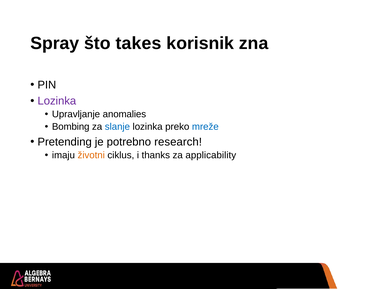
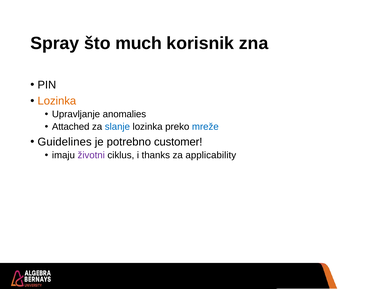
takes: takes -> much
Lozinka at (57, 101) colour: purple -> orange
Bombing: Bombing -> Attached
Pretending: Pretending -> Guidelines
research: research -> customer
životni colour: orange -> purple
